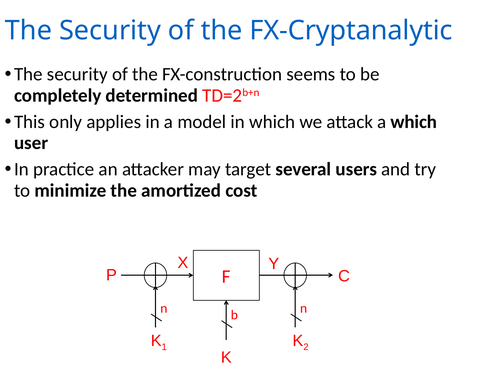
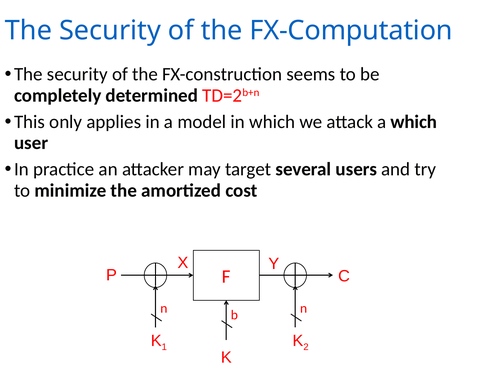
FX-Cryptanalytic: FX-Cryptanalytic -> FX-Computation
